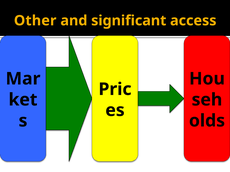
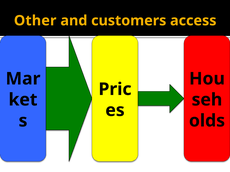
significant: significant -> customers
